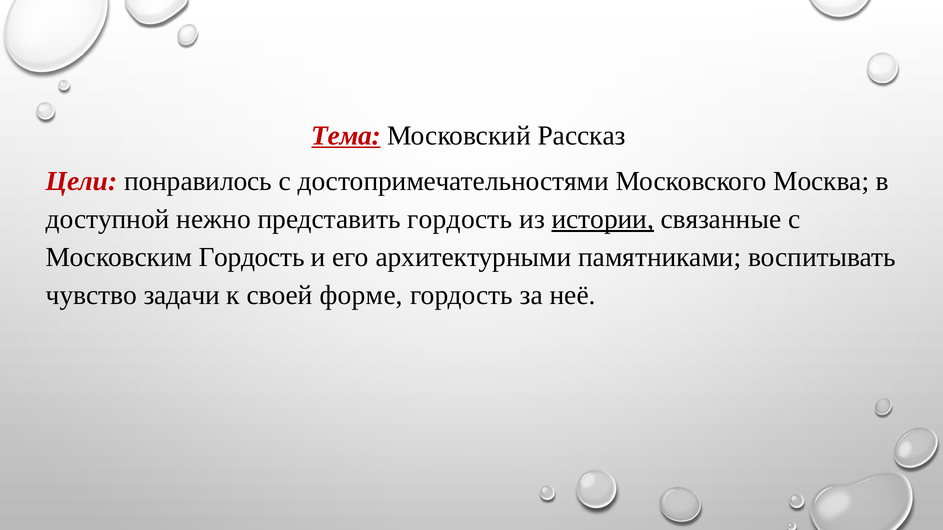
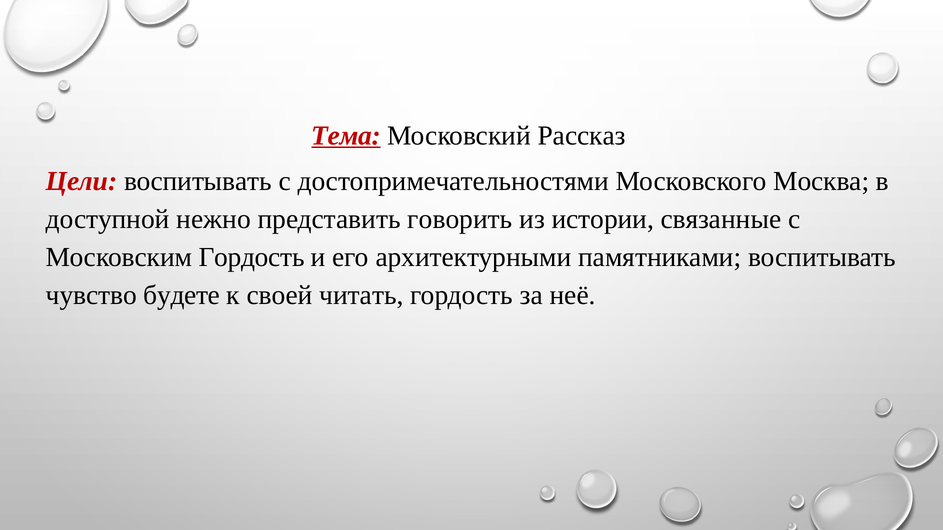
Цели понравилось: понравилось -> воспитывать
представить гордость: гордость -> говорить
истории underline: present -> none
задачи: задачи -> будете
форме: форме -> читать
